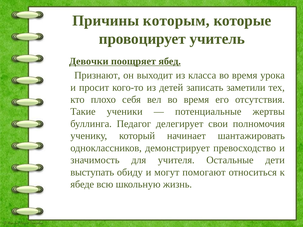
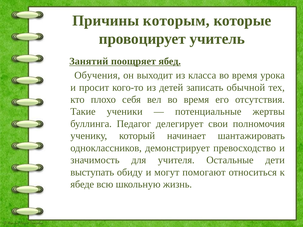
Девочки: Девочки -> Занятий
Признают: Признают -> Обучения
заметили: заметили -> обычной
